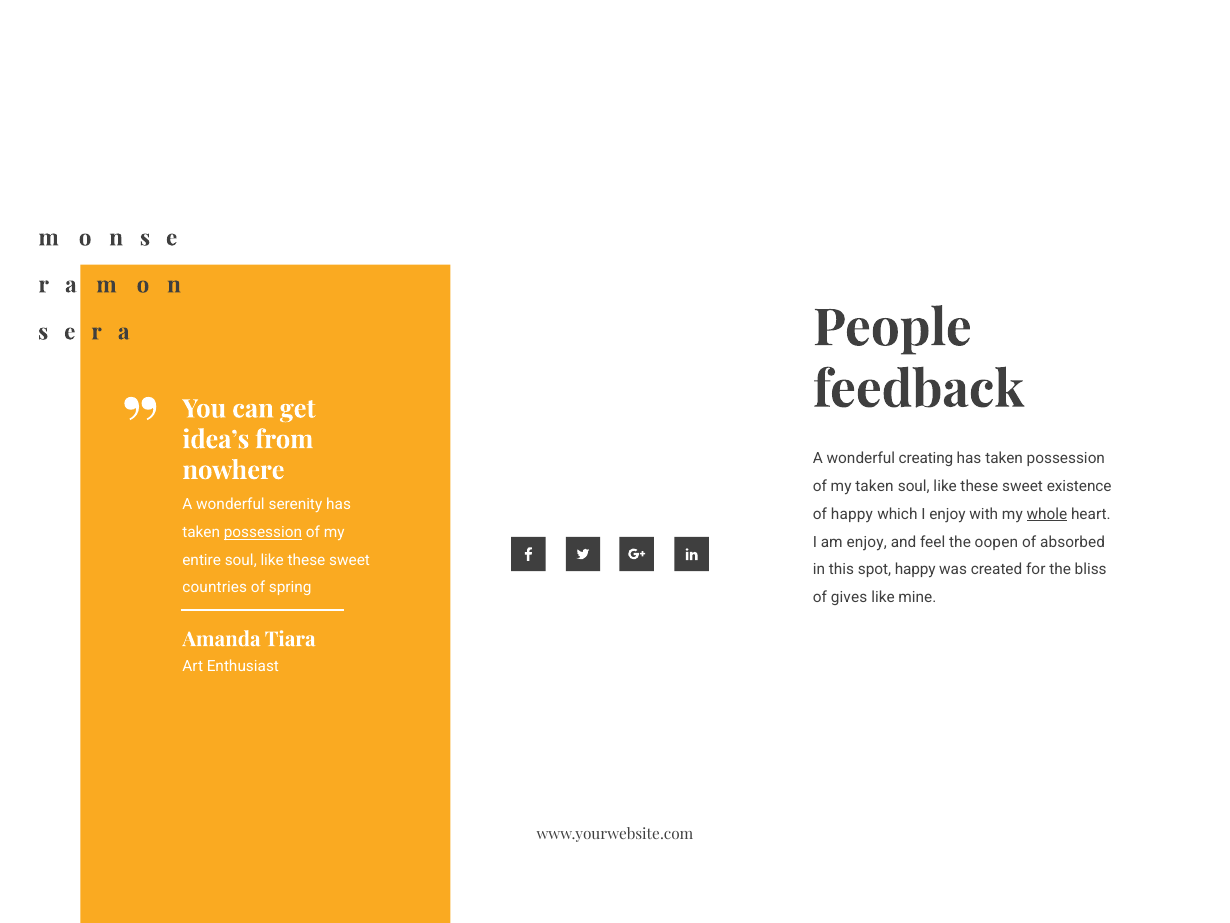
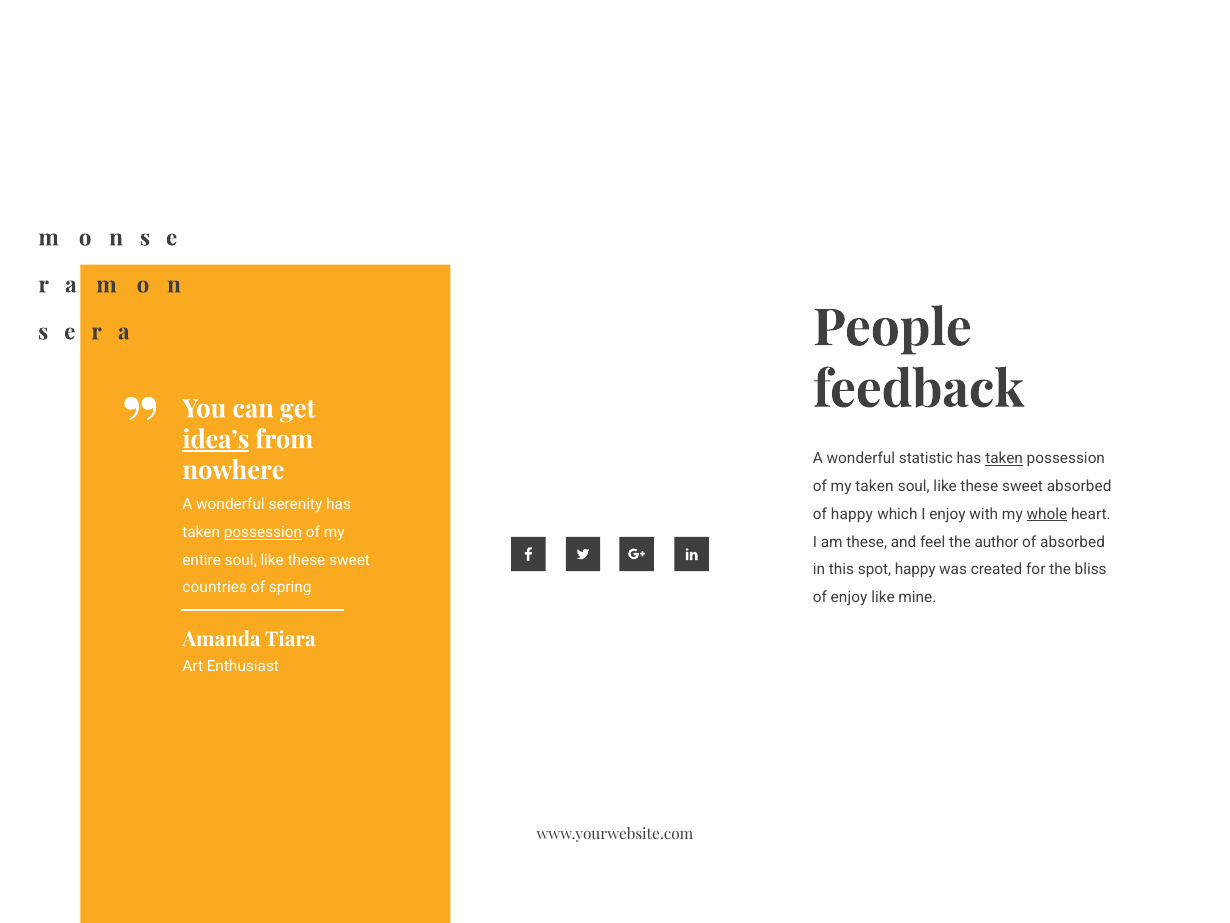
idea’s underline: none -> present
creating: creating -> statistic
taken at (1004, 458) underline: none -> present
sweet existence: existence -> absorbed
am enjoy: enjoy -> these
oopen: oopen -> author
of gives: gives -> enjoy
